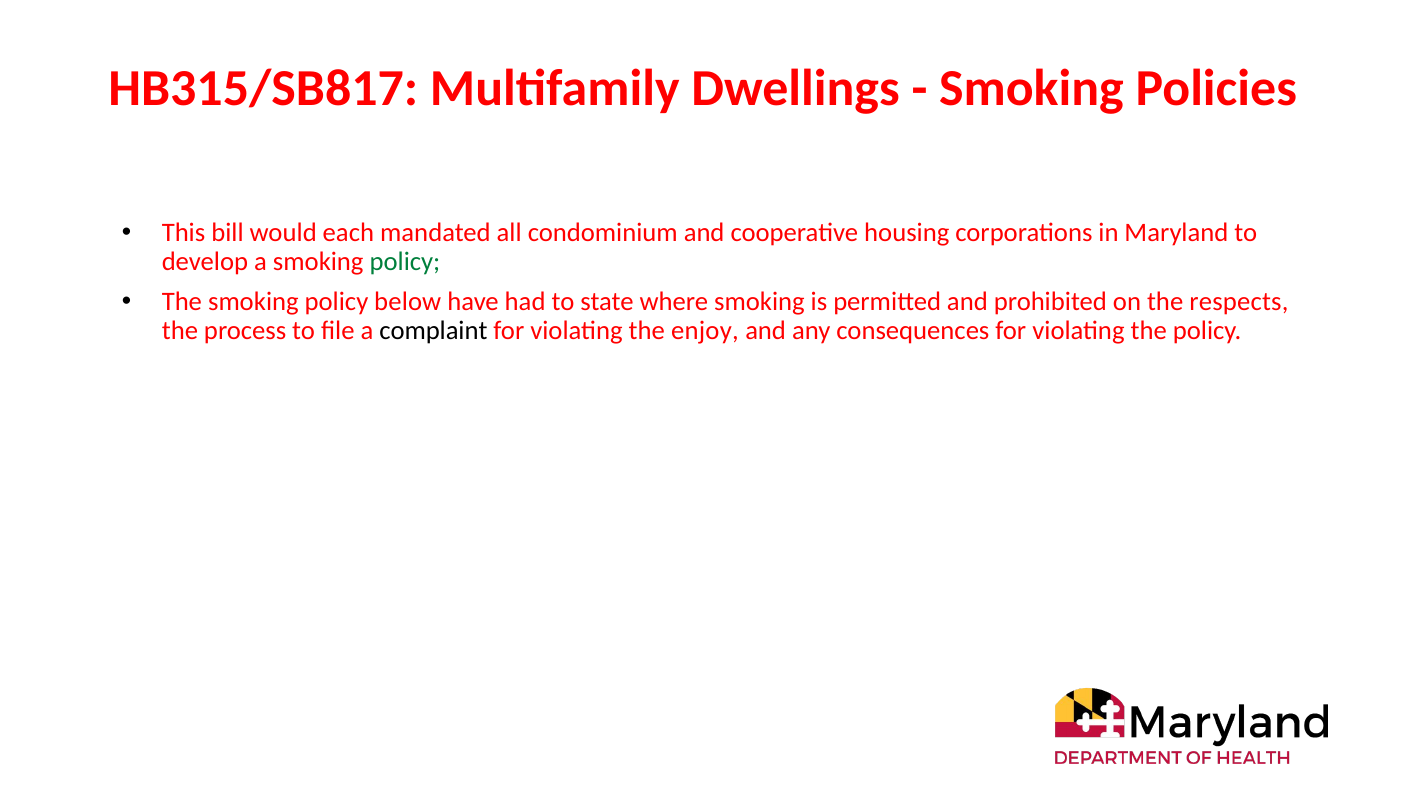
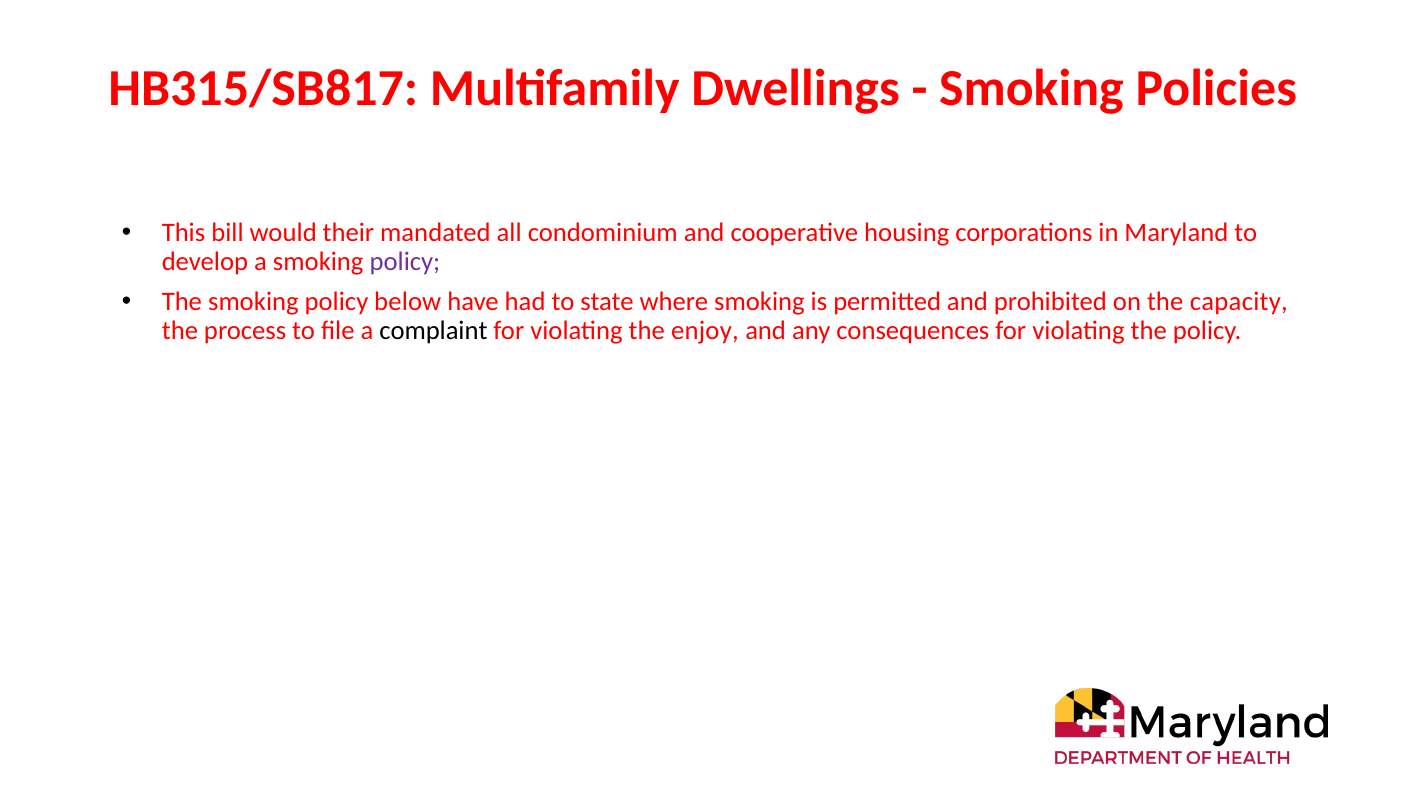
each: each -> their
policy at (405, 261) colour: green -> purple
respects: respects -> capacity
